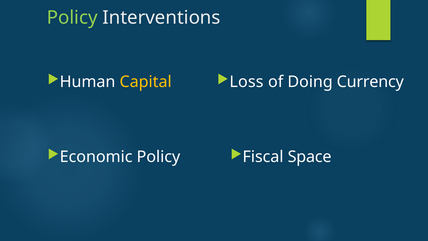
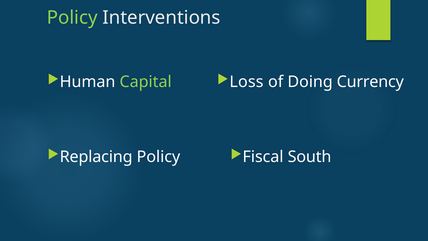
Capital colour: yellow -> light green
Economic: Economic -> Replacing
Space: Space -> South
